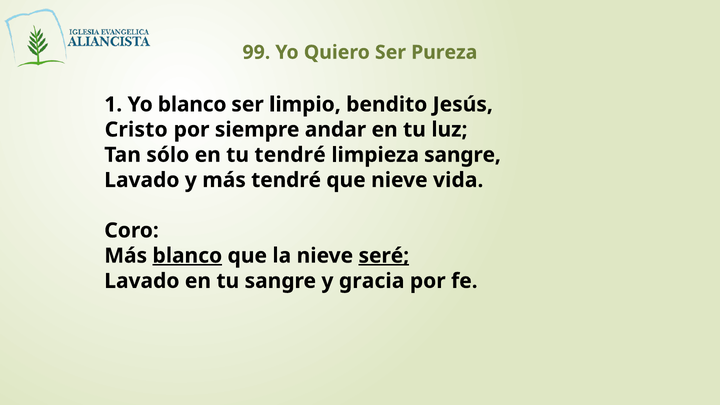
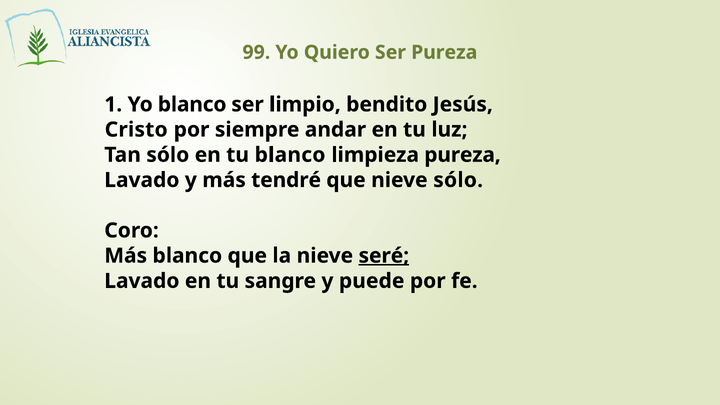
tu tendré: tendré -> blanco
limpieza sangre: sangre -> pureza
nieve vida: vida -> sólo
blanco at (187, 256) underline: present -> none
gracia: gracia -> puede
